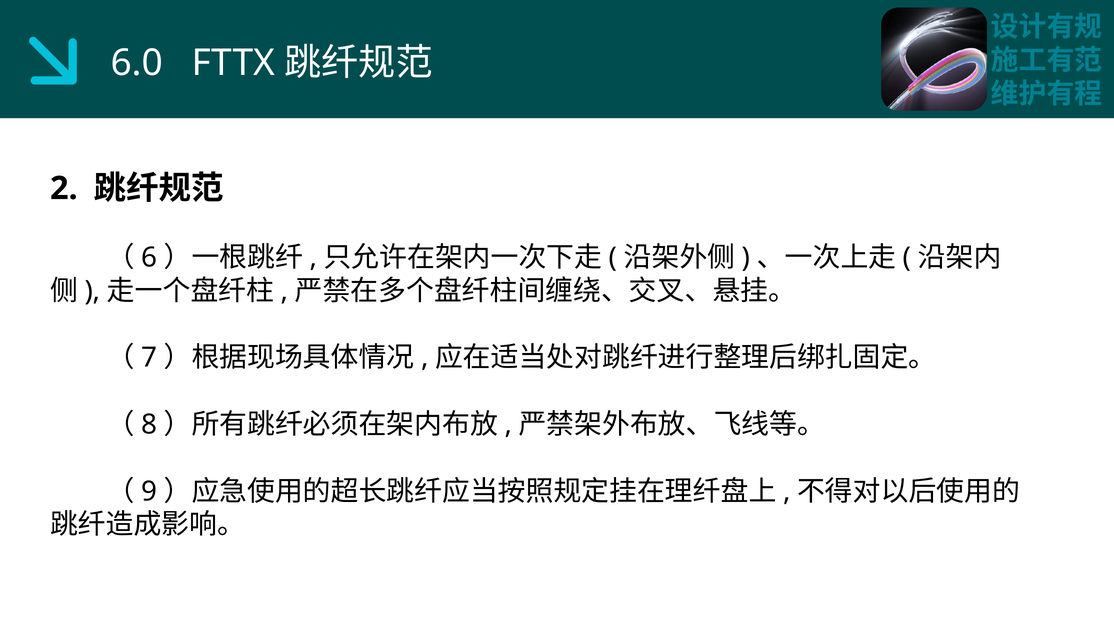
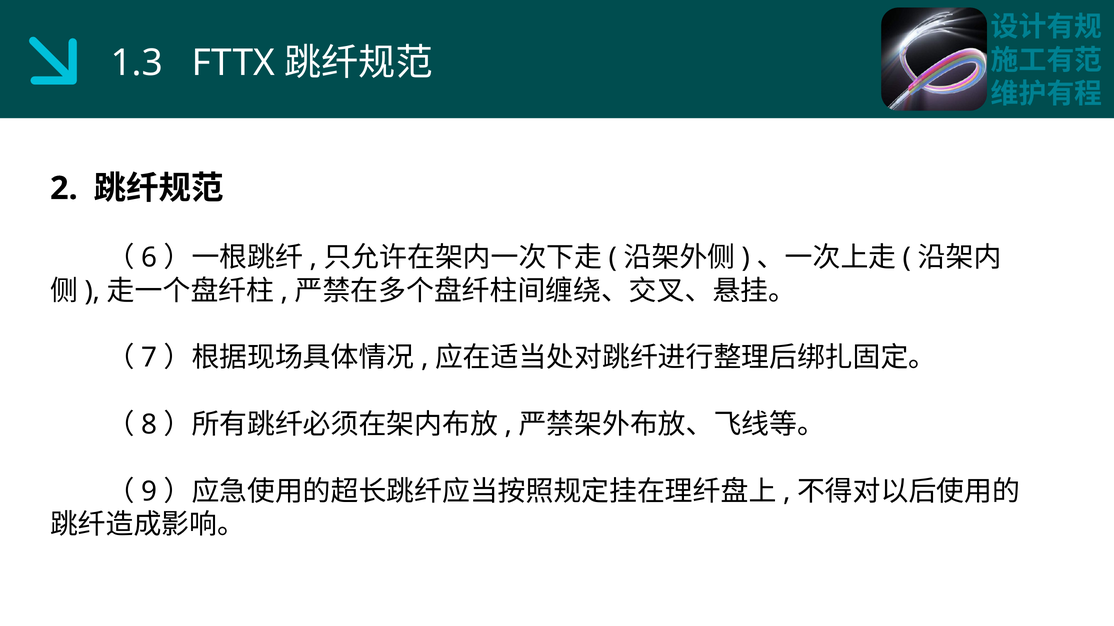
6.0: 6.0 -> 1.3
